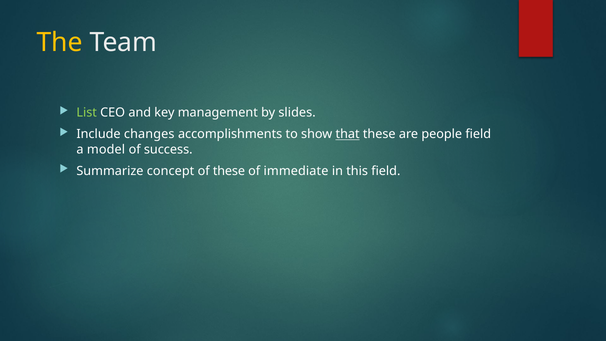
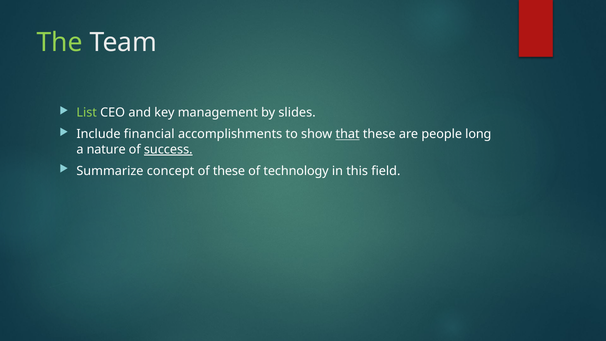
The colour: yellow -> light green
changes: changes -> financial
people field: field -> long
model: model -> nature
success underline: none -> present
immediate: immediate -> technology
